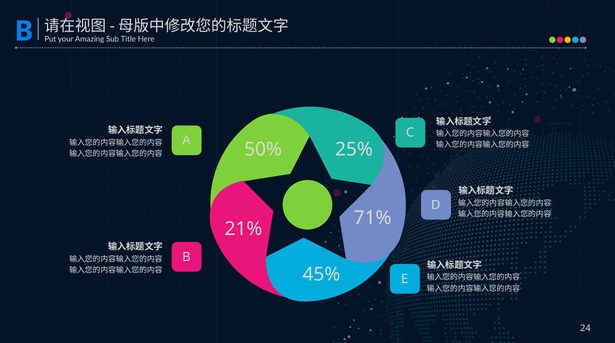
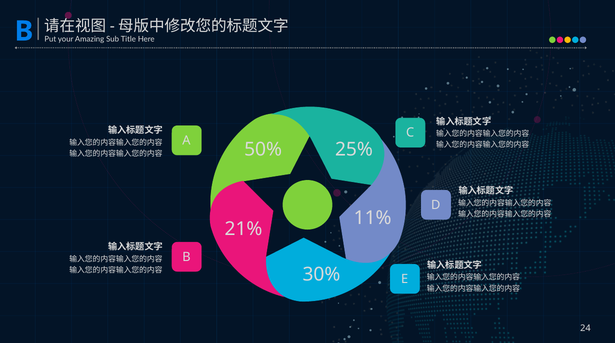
71%: 71% -> 11%
45%: 45% -> 30%
